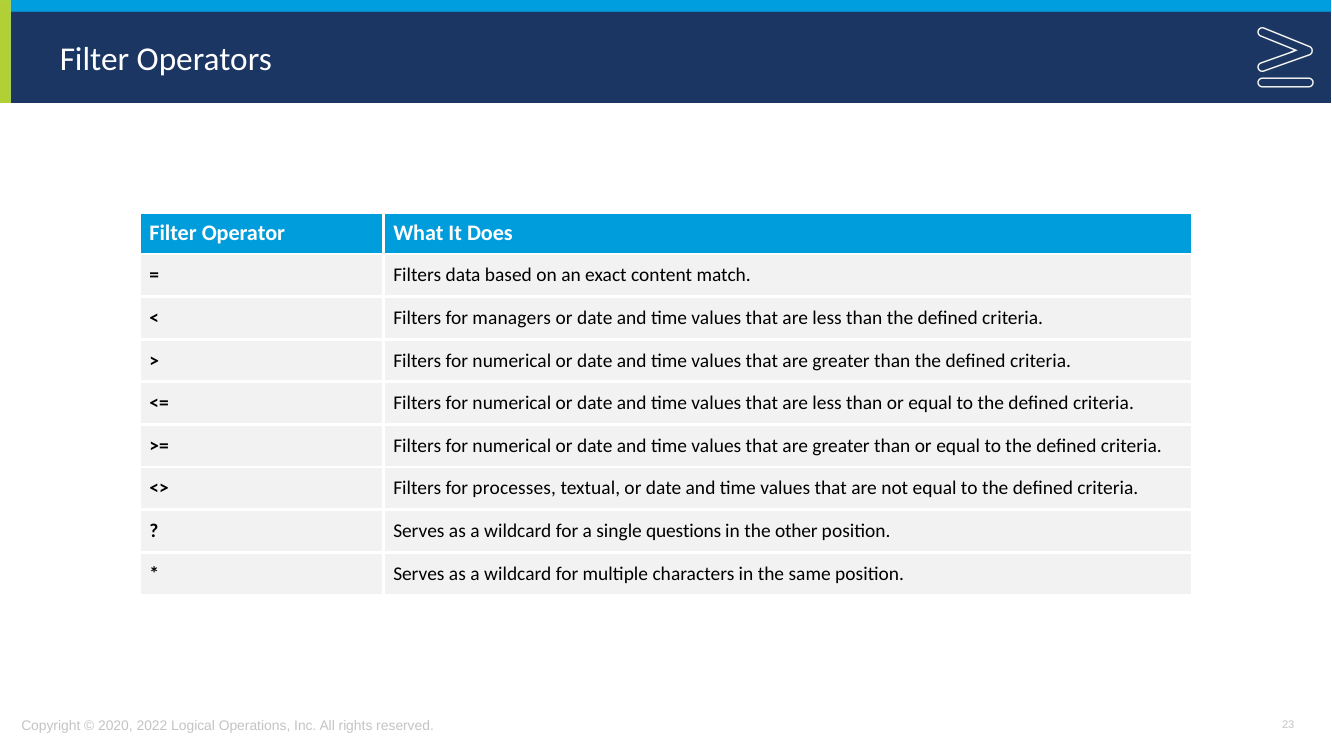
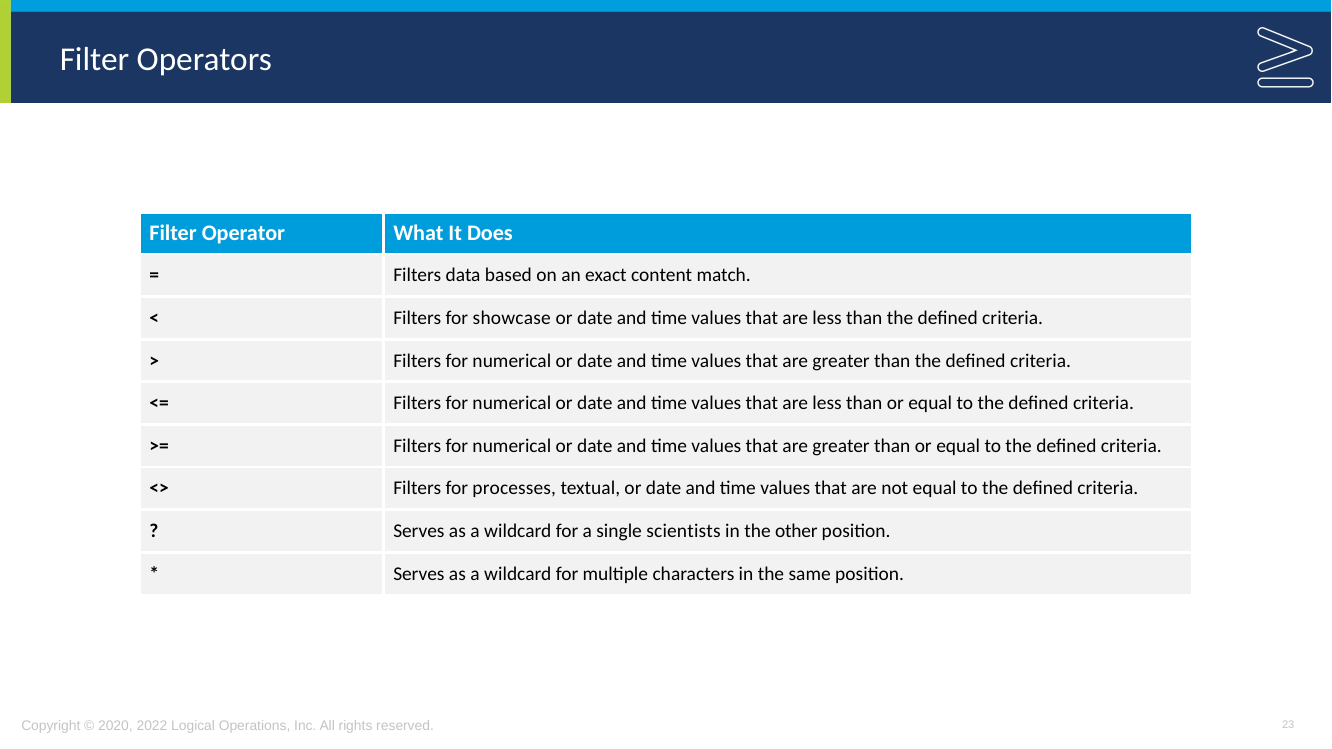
managers: managers -> showcase
questions: questions -> scientists
